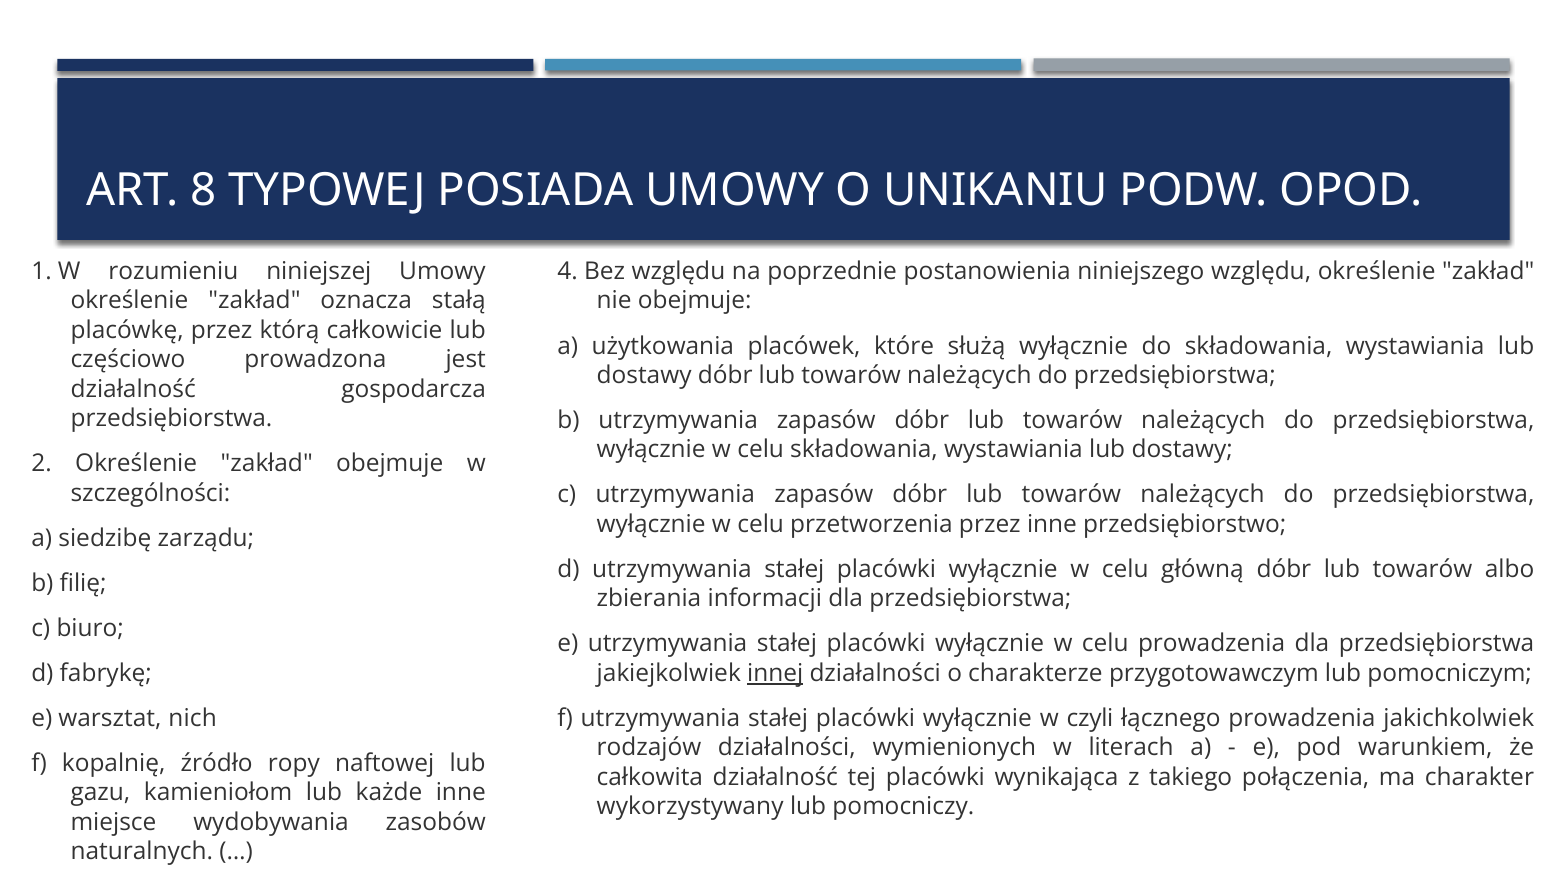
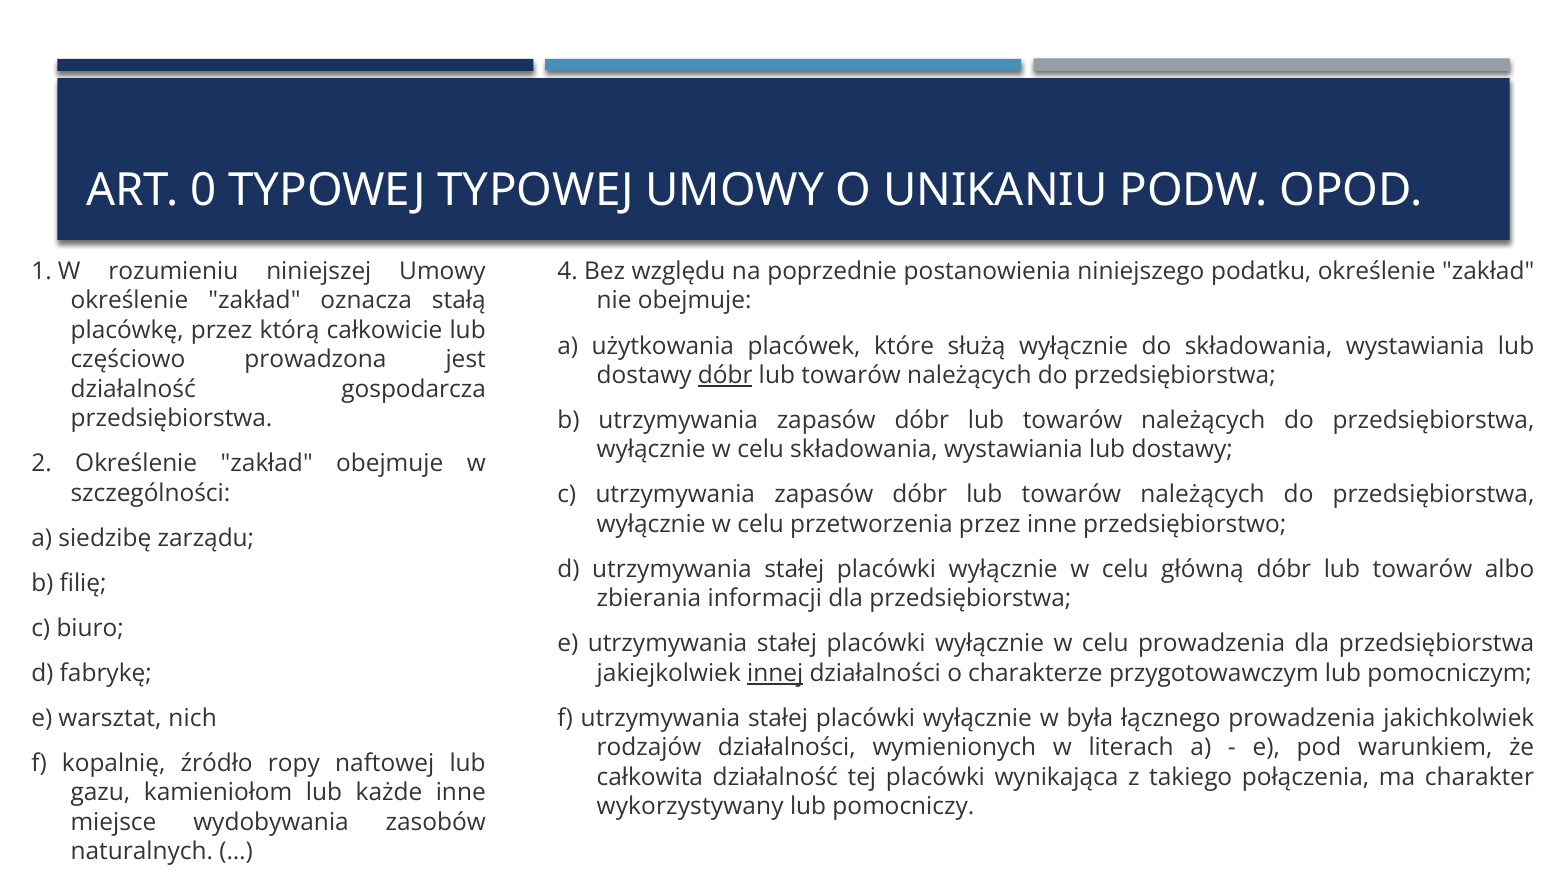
8: 8 -> 0
TYPOWEJ POSIADA: POSIADA -> TYPOWEJ
niniejszego względu: względu -> podatku
dóbr at (725, 375) underline: none -> present
czyli: czyli -> była
